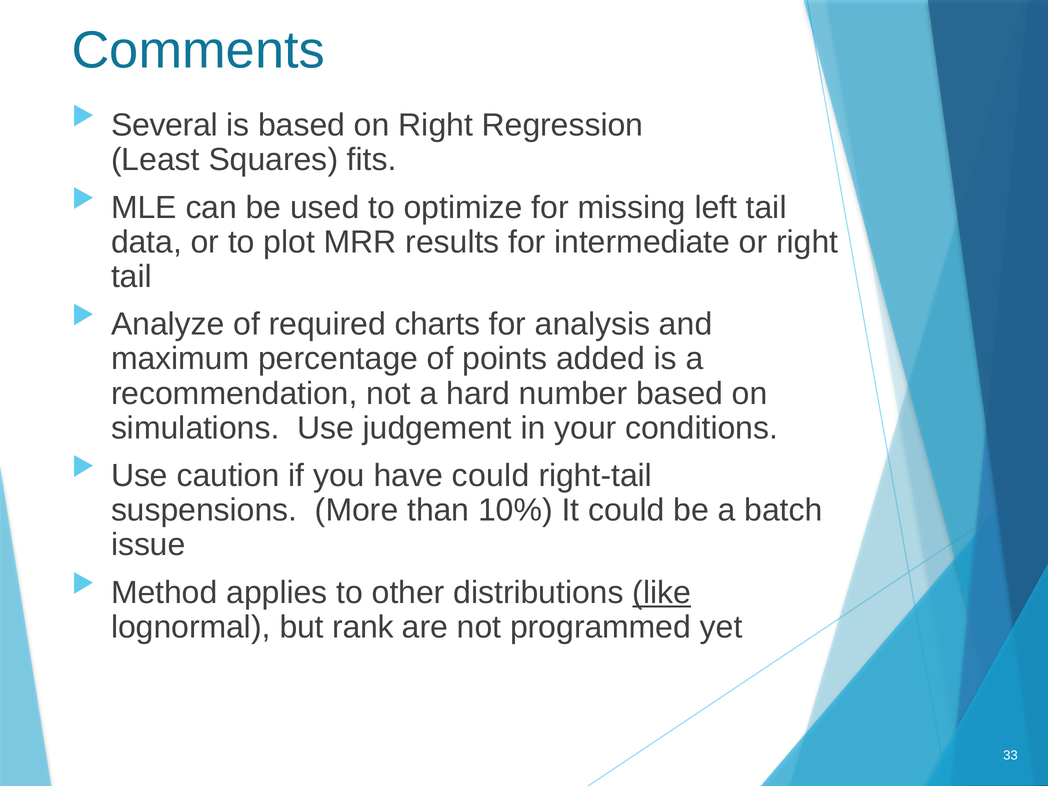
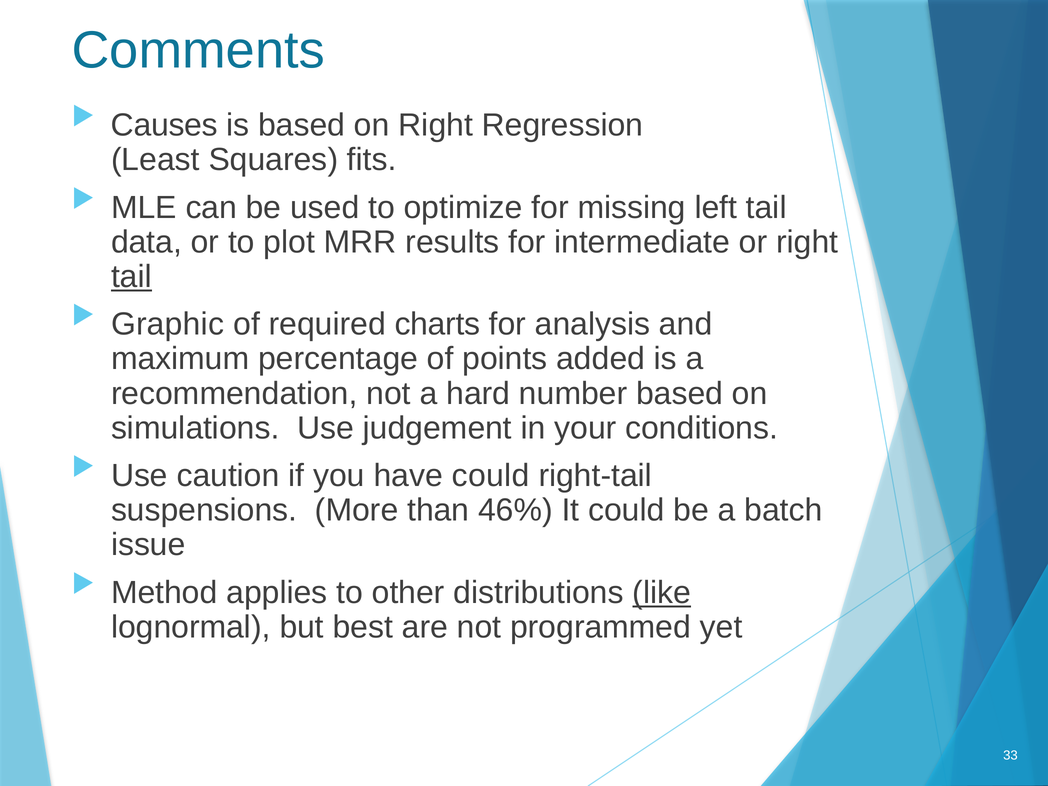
Several: Several -> Causes
tail at (131, 277) underline: none -> present
Analyze: Analyze -> Graphic
10%: 10% -> 46%
rank: rank -> best
